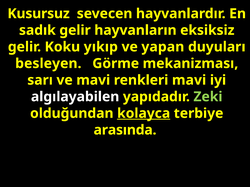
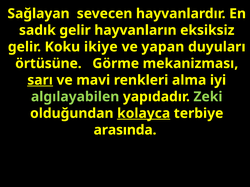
Kusursuz: Kusursuz -> Sağlayan
yıkıp: yıkıp -> ikiye
besleyen: besleyen -> örtüsüne
sarı underline: none -> present
renkleri mavi: mavi -> alma
algılayabilen colour: white -> light green
